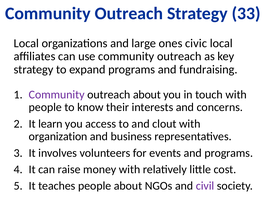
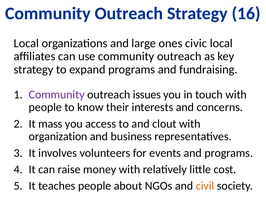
33: 33 -> 16
outreach about: about -> issues
learn: learn -> mass
civil colour: purple -> orange
